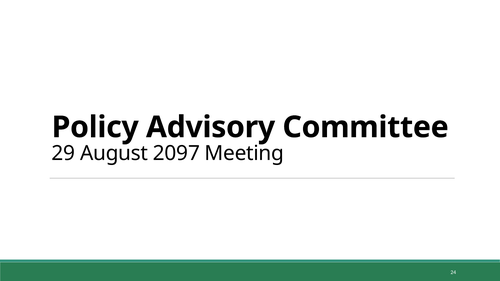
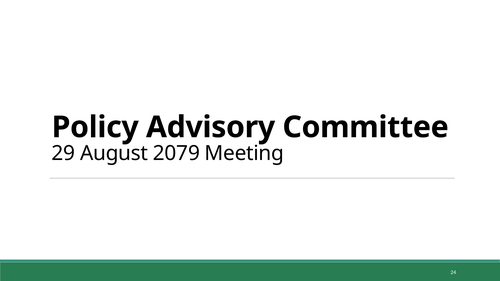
2097: 2097 -> 2079
